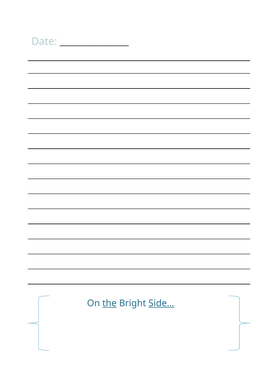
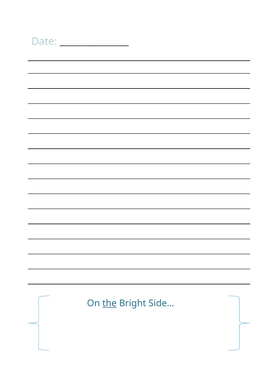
Side… underline: present -> none
